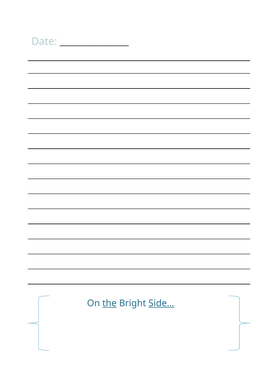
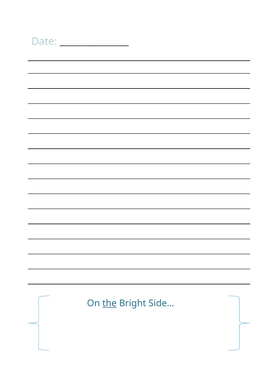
Side… underline: present -> none
